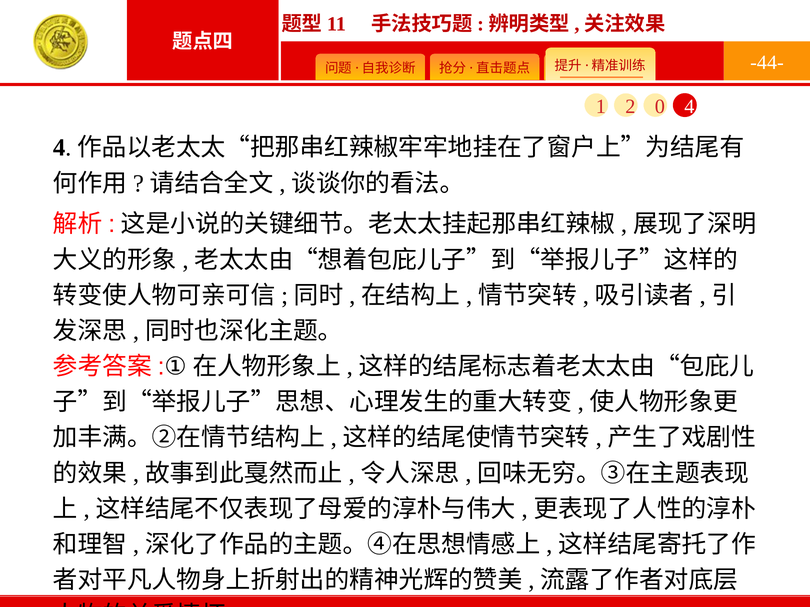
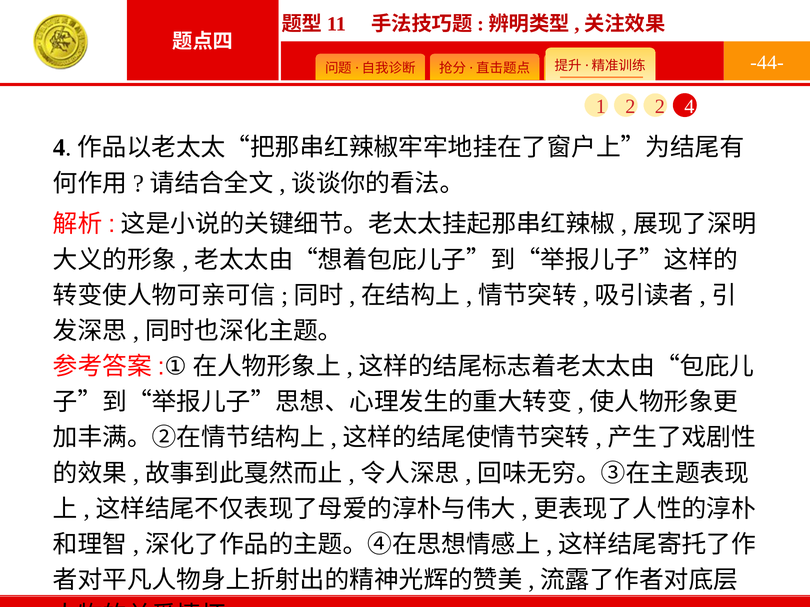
2 0: 0 -> 2
